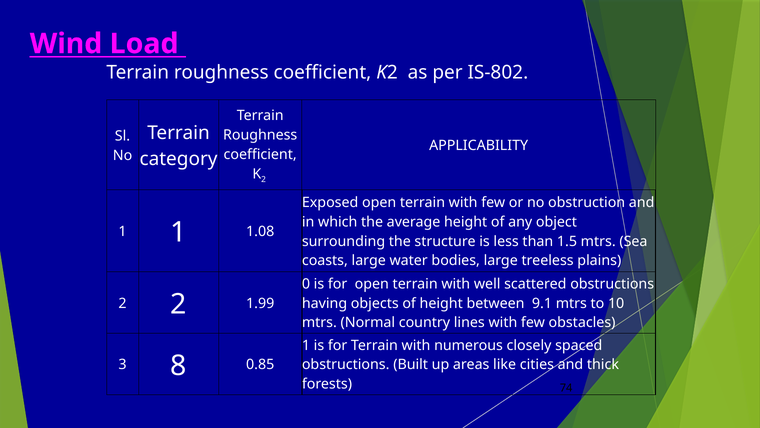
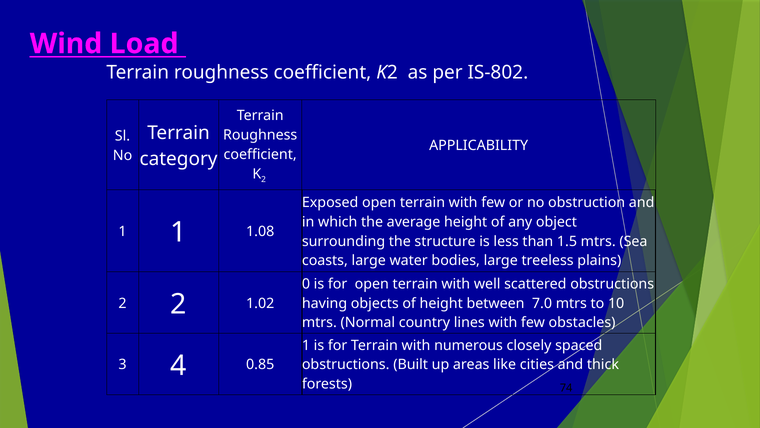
1.99: 1.99 -> 1.02
9.1: 9.1 -> 7.0
8: 8 -> 4
